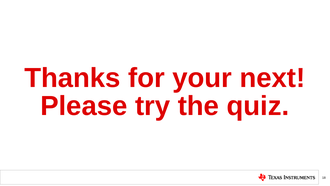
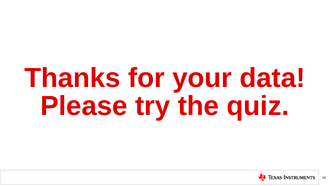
next: next -> data
